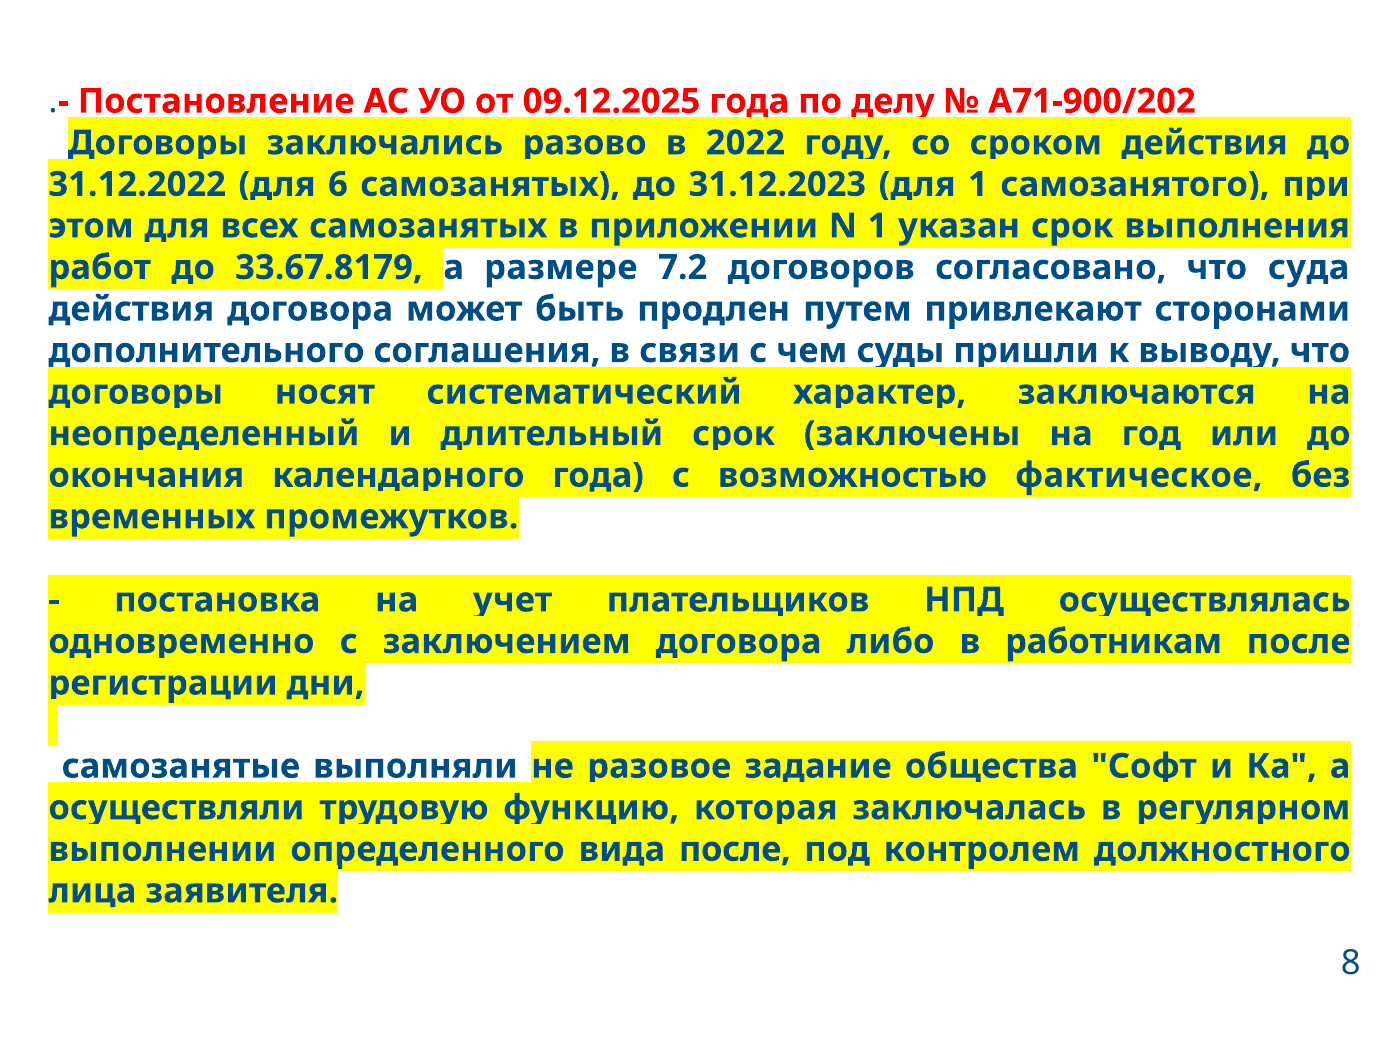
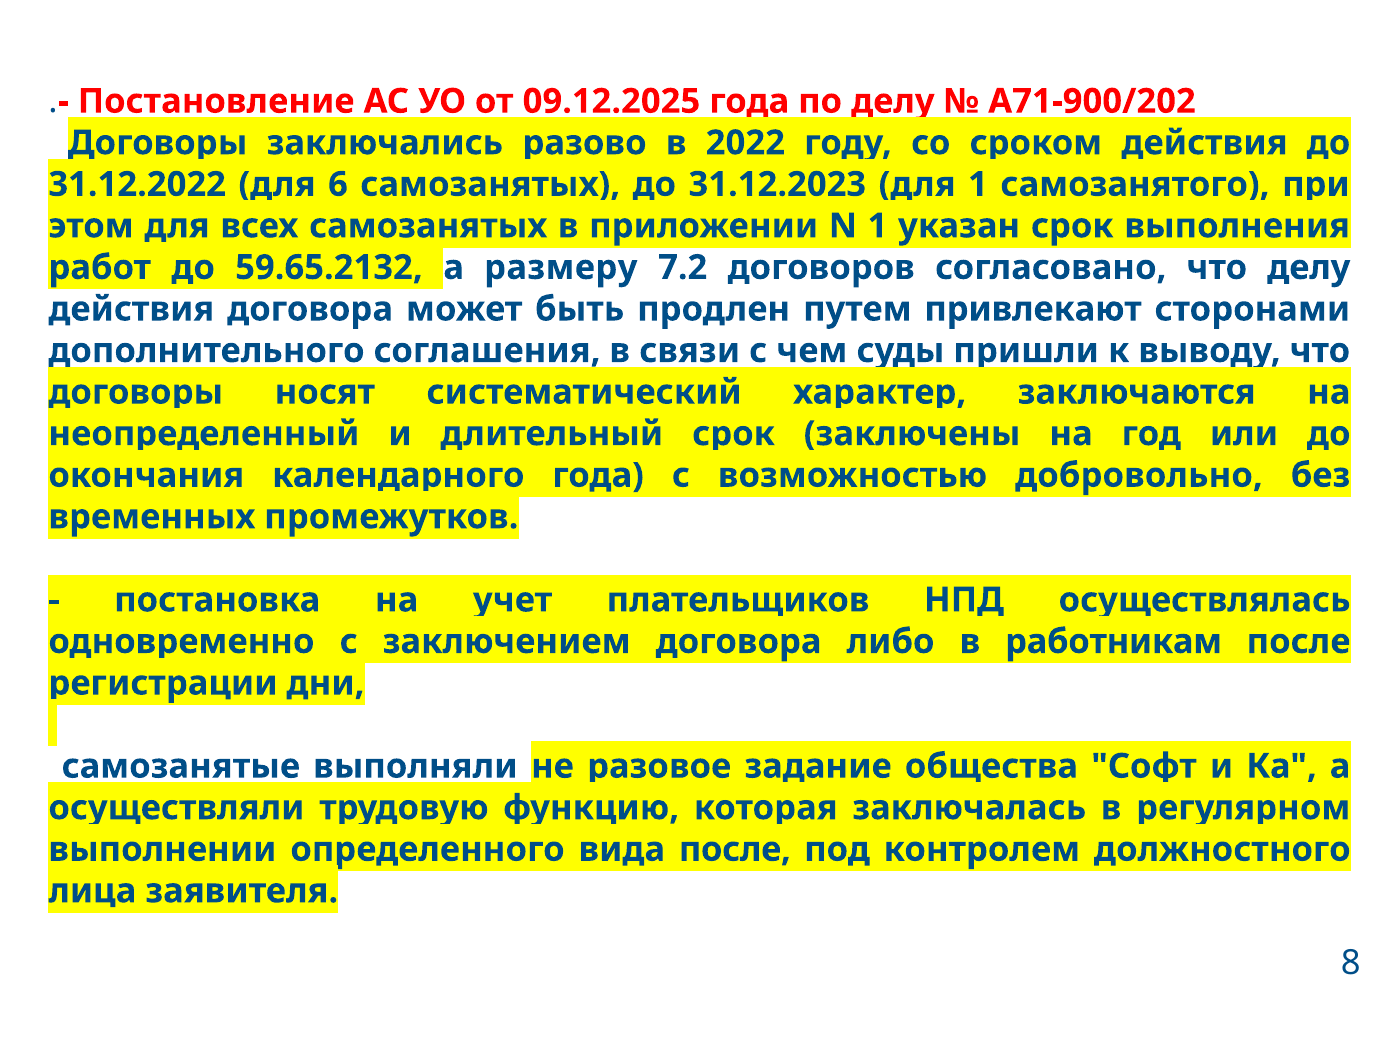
33.67.8179: 33.67.8179 -> 59.65.2132
размере: размере -> размеру
что суда: суда -> делу
фактическое: фактическое -> добровольно
